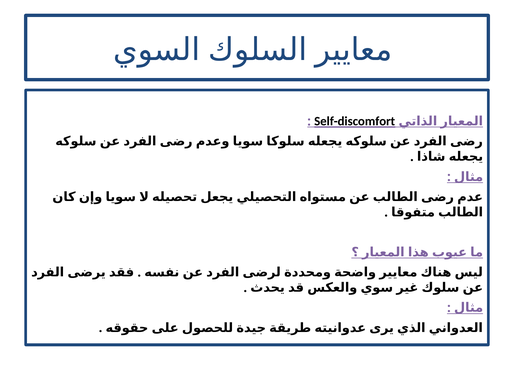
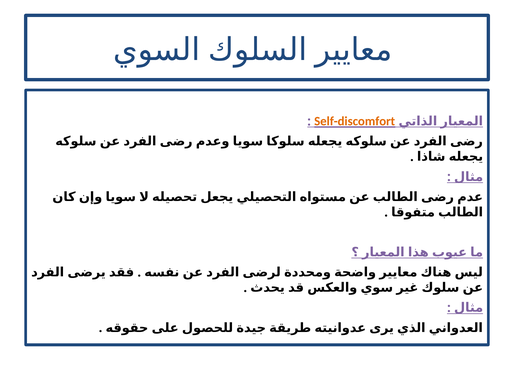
Self-discomfort colour: black -> orange
